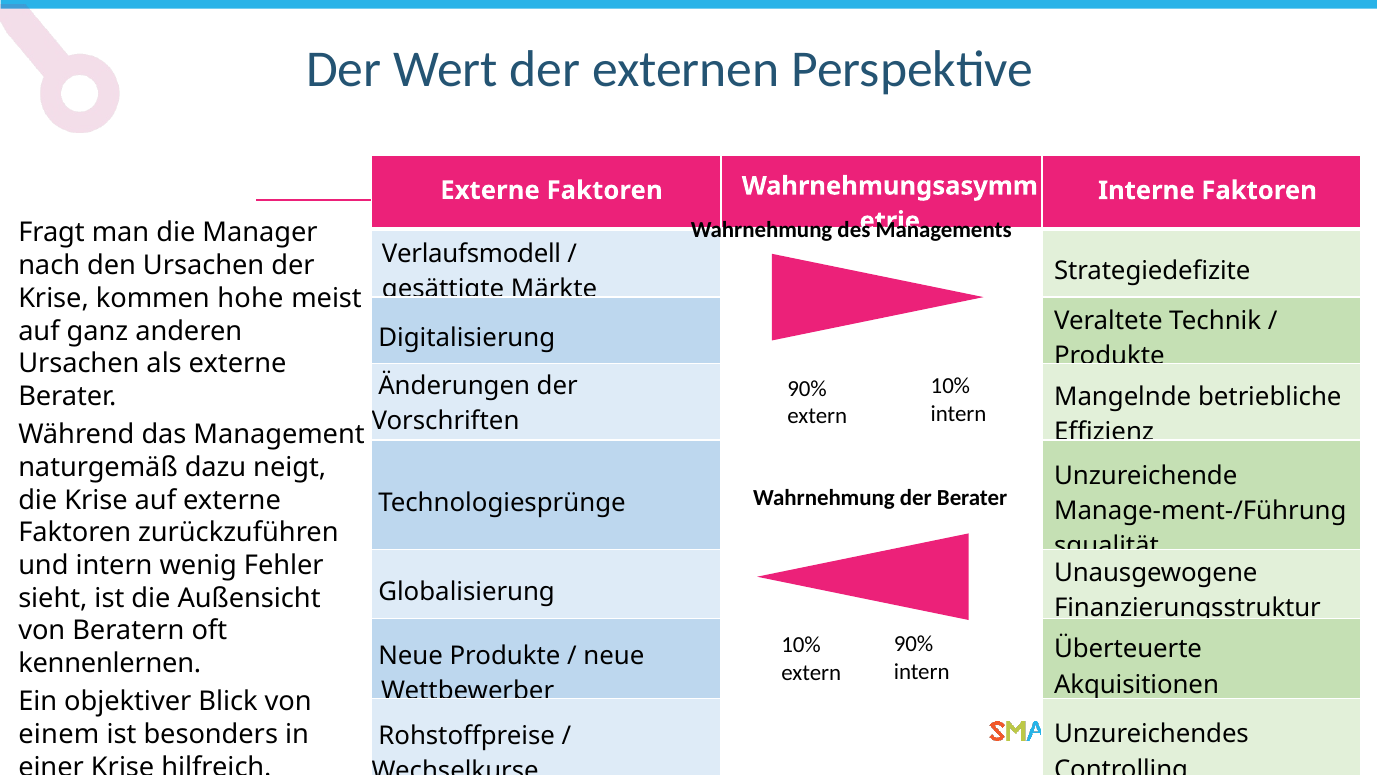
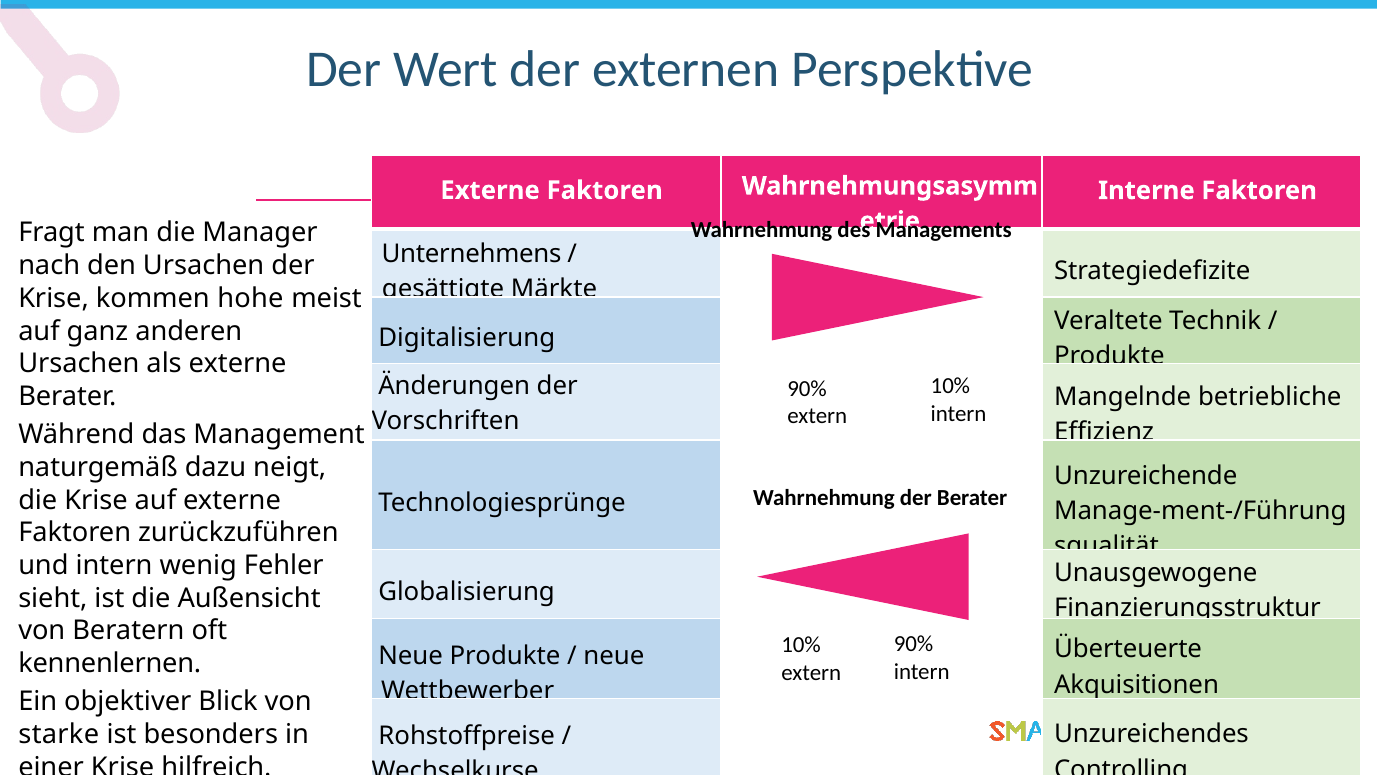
Verlaufsmodell: Verlaufsmodell -> Unternehmens
einem: einem -> starke
